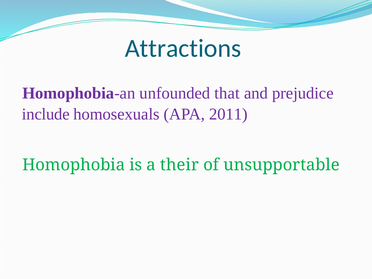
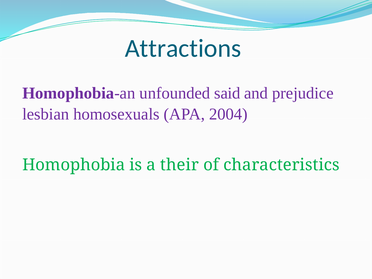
that: that -> said
include: include -> lesbian
2011: 2011 -> 2004
unsupportable: unsupportable -> characteristics
